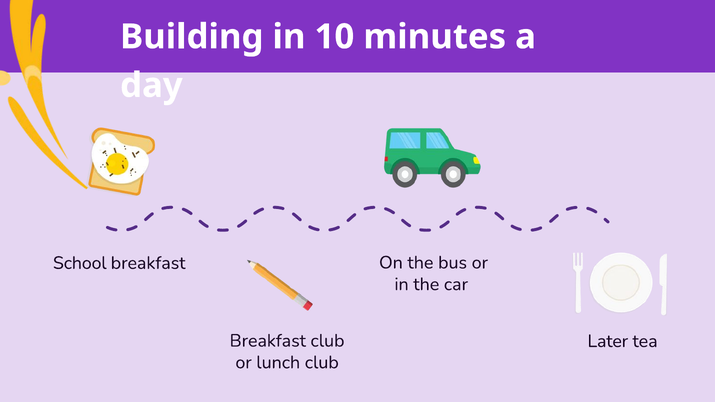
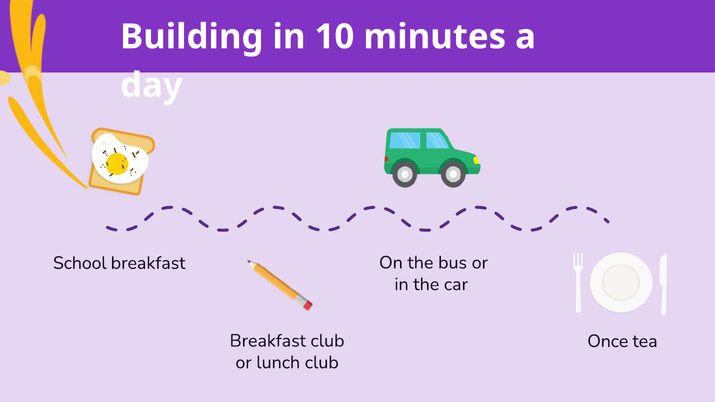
Later: Later -> Once
